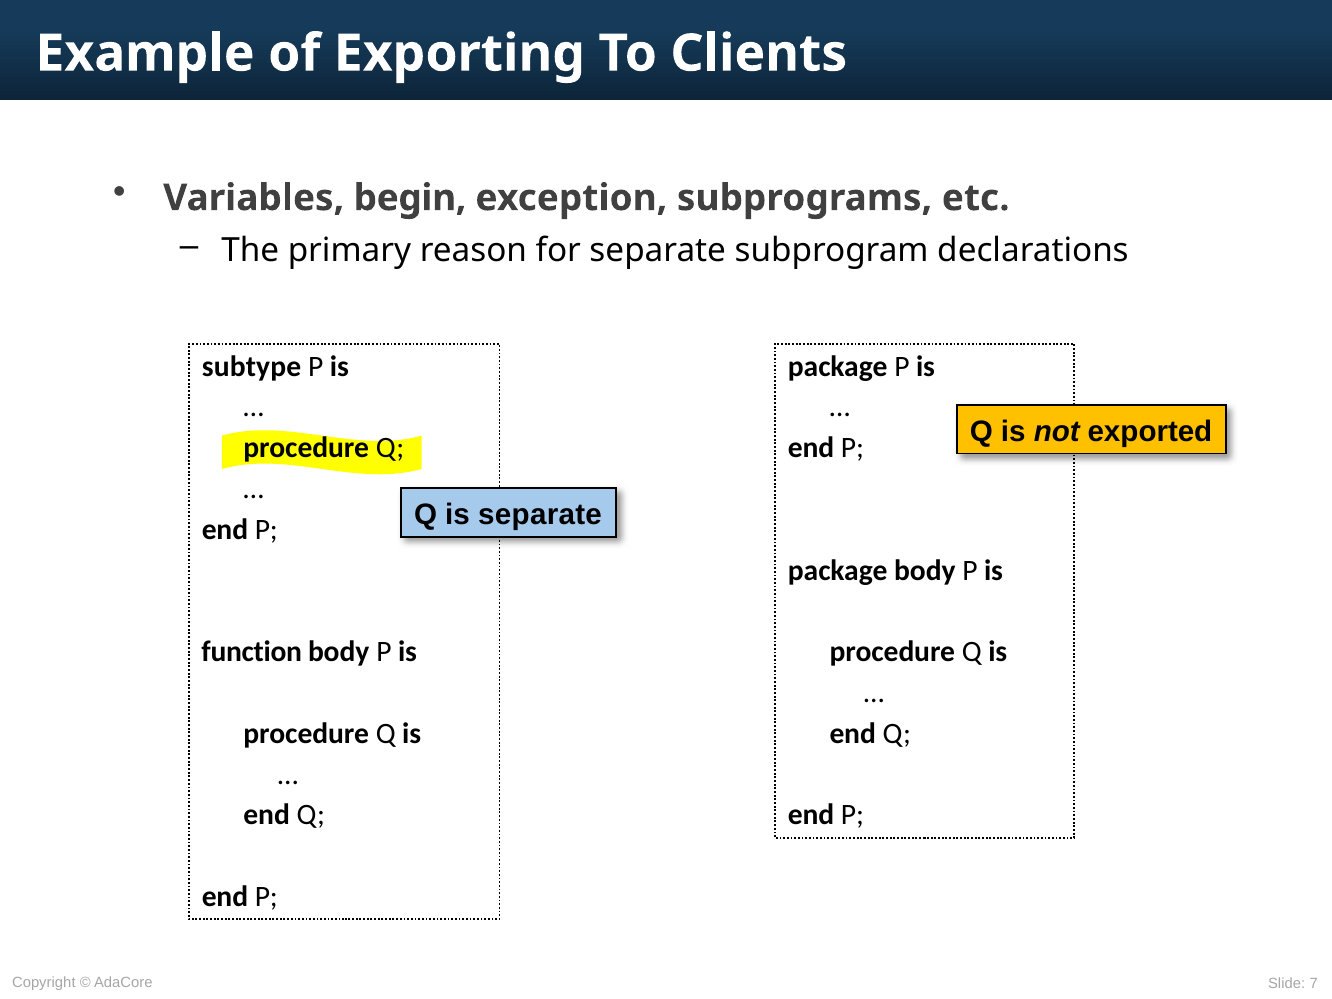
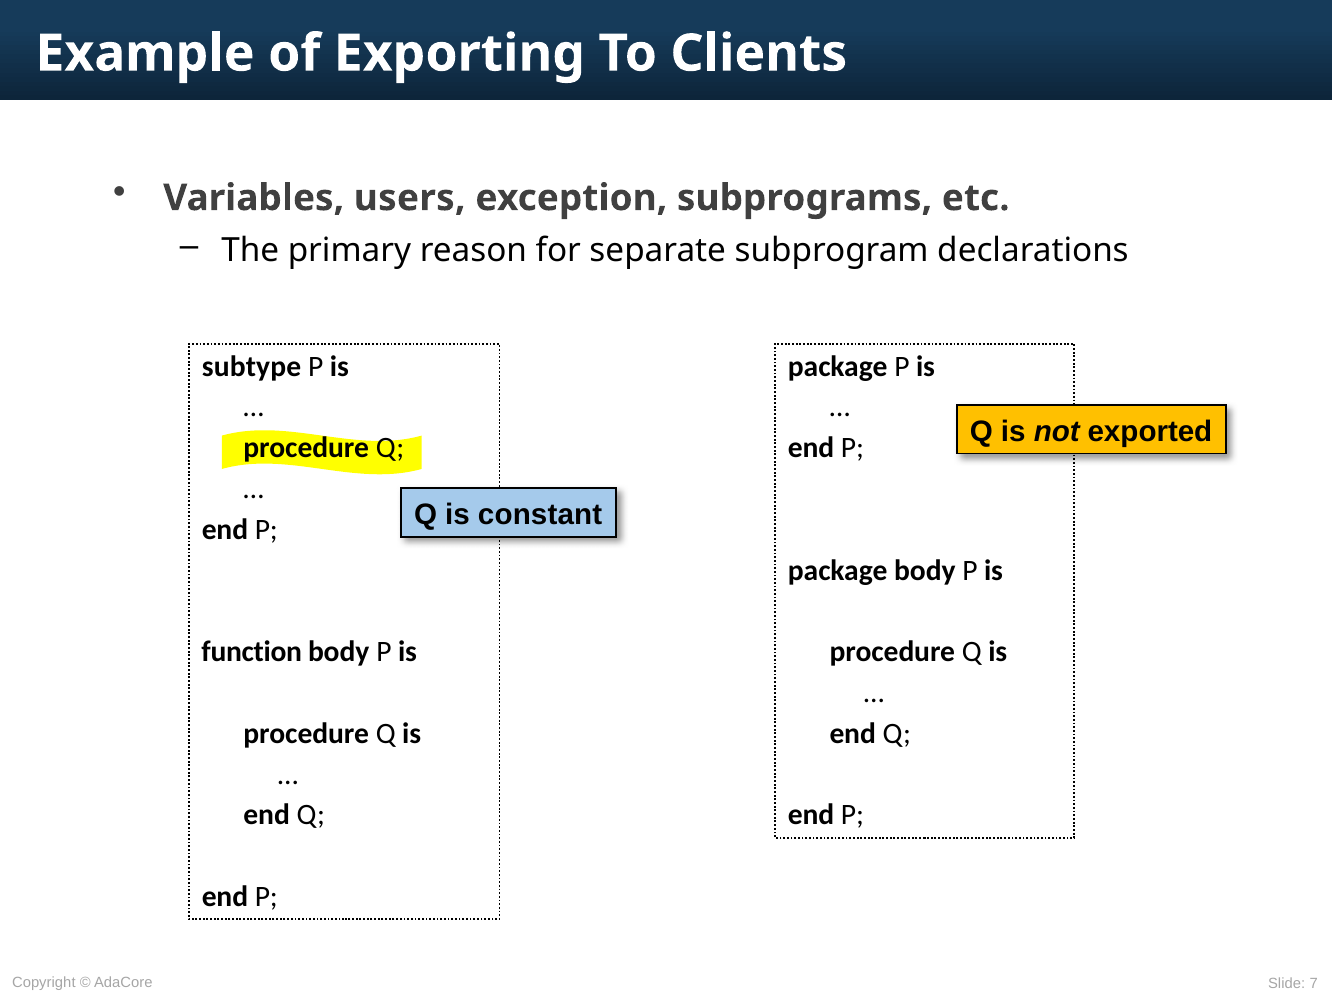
begin: begin -> users
is separate: separate -> constant
